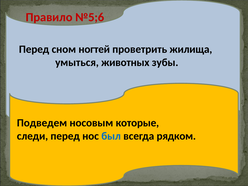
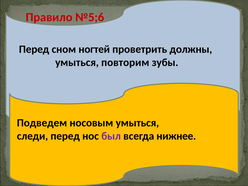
жилища: жилища -> должны
животных: животных -> повторим
носовым которые: которые -> умыться
был colour: blue -> purple
рядком: рядком -> нижнее
